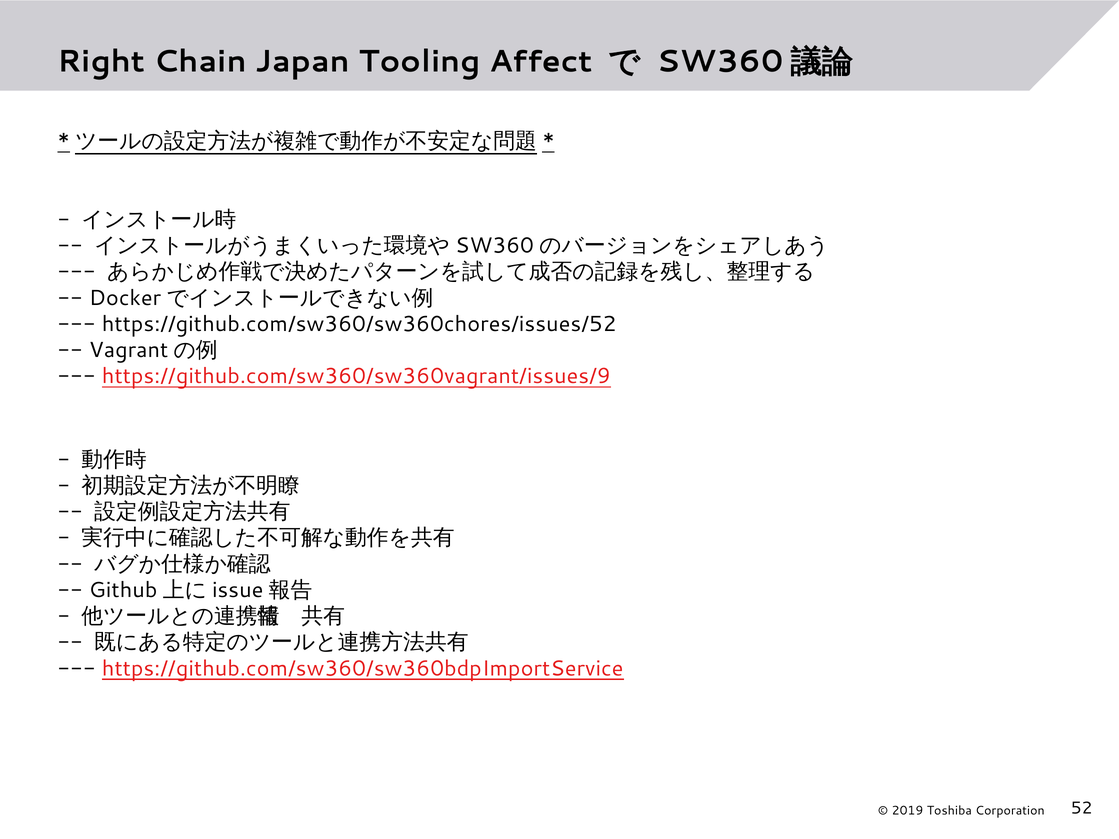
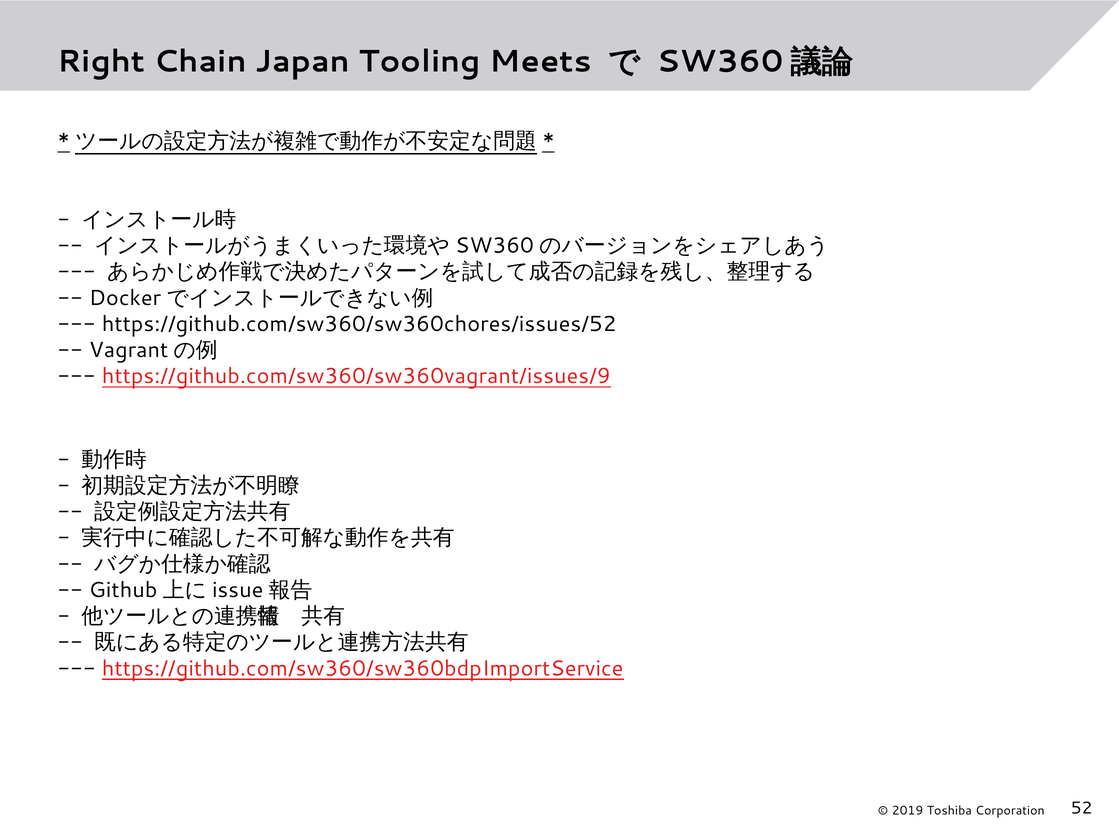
Affect: Affect -> Meets
